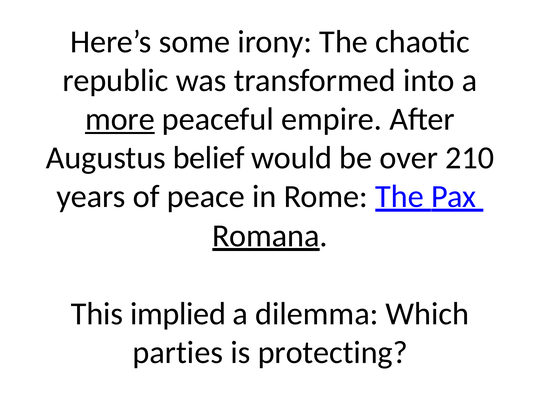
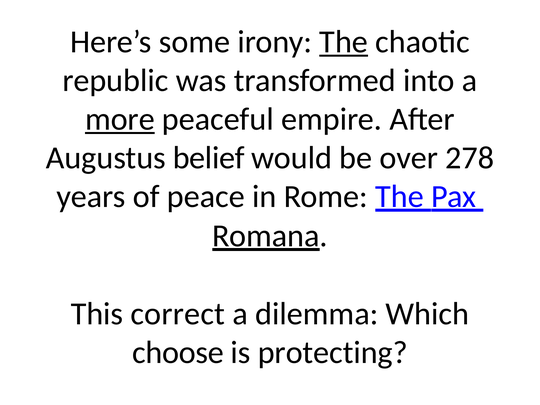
The at (344, 42) underline: none -> present
210: 210 -> 278
implied: implied -> correct
parties: parties -> choose
